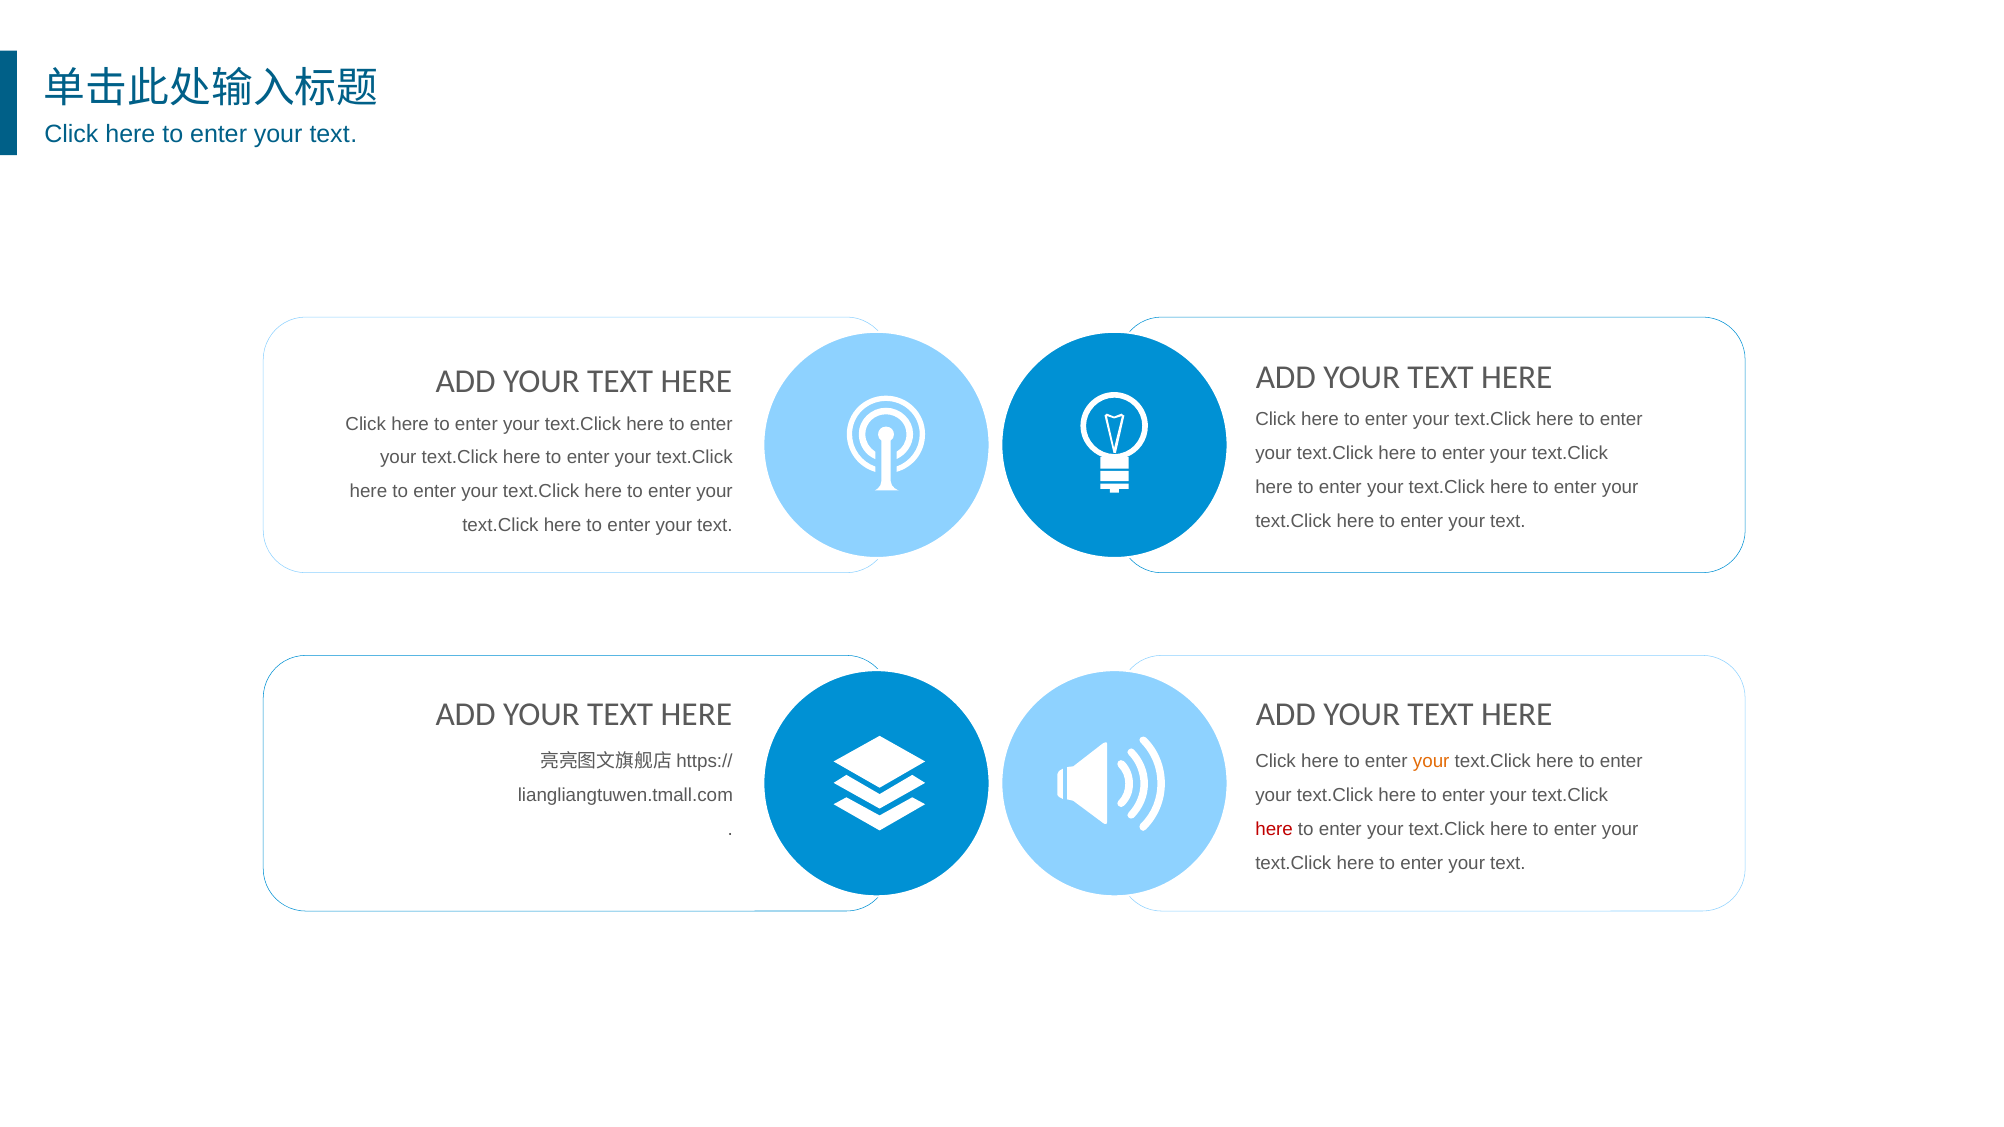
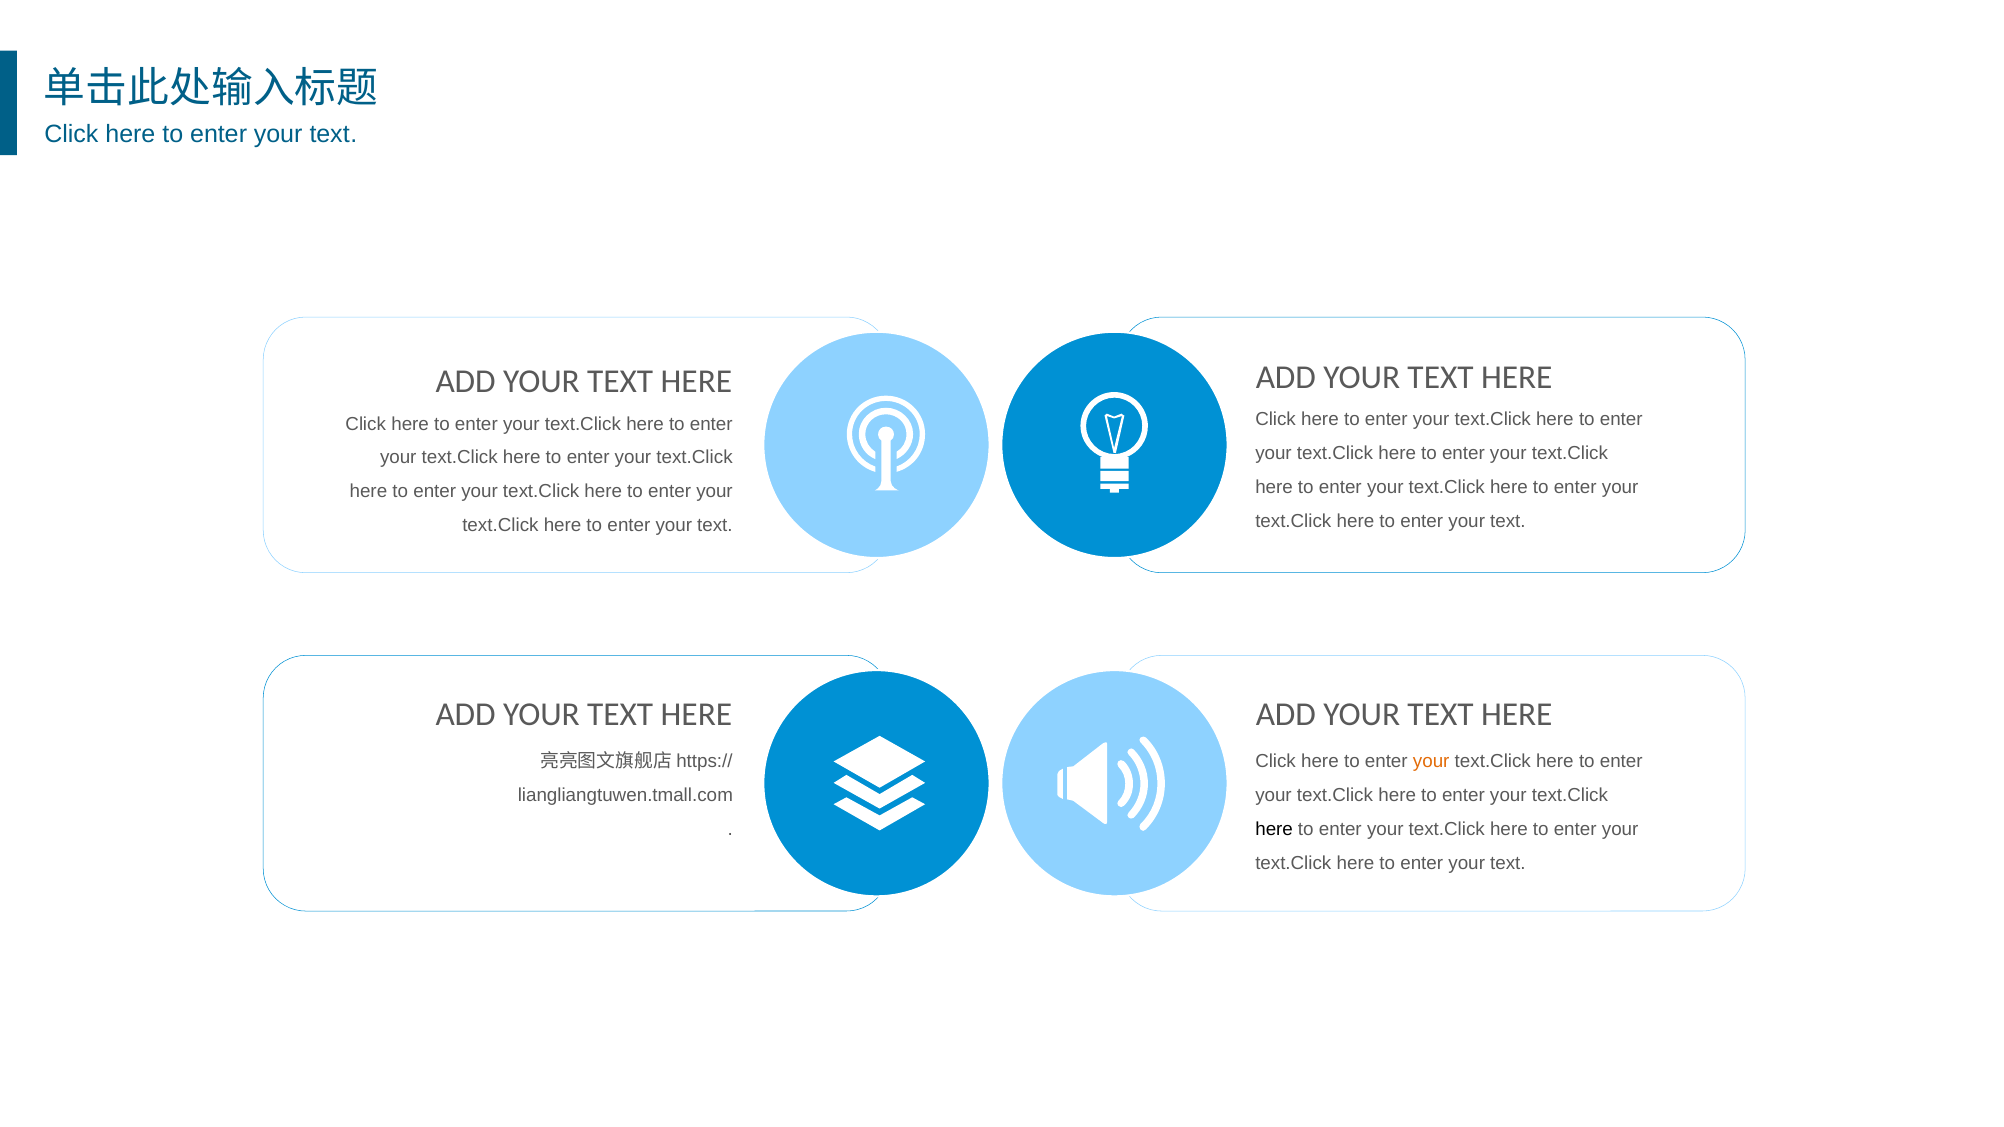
here at (1274, 829) colour: red -> black
